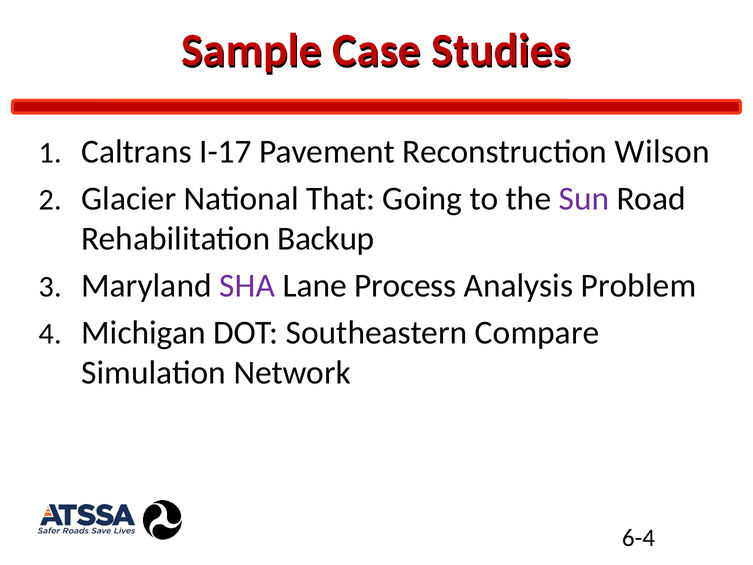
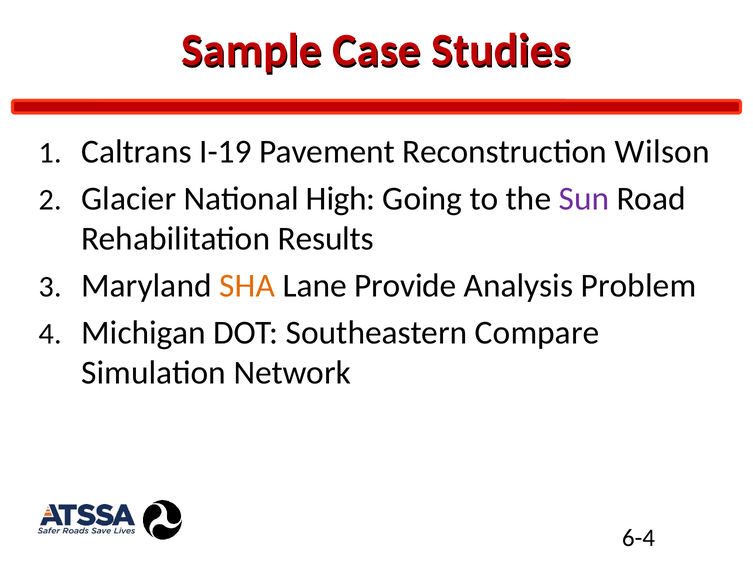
I-17: I-17 -> I-19
That: That -> High
Backup: Backup -> Results
SHA colour: purple -> orange
Process: Process -> Provide
